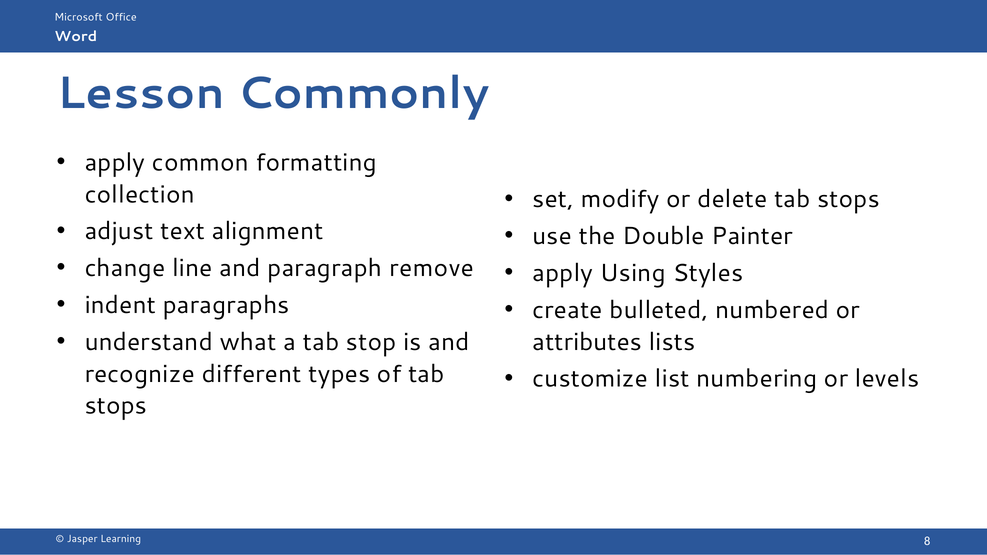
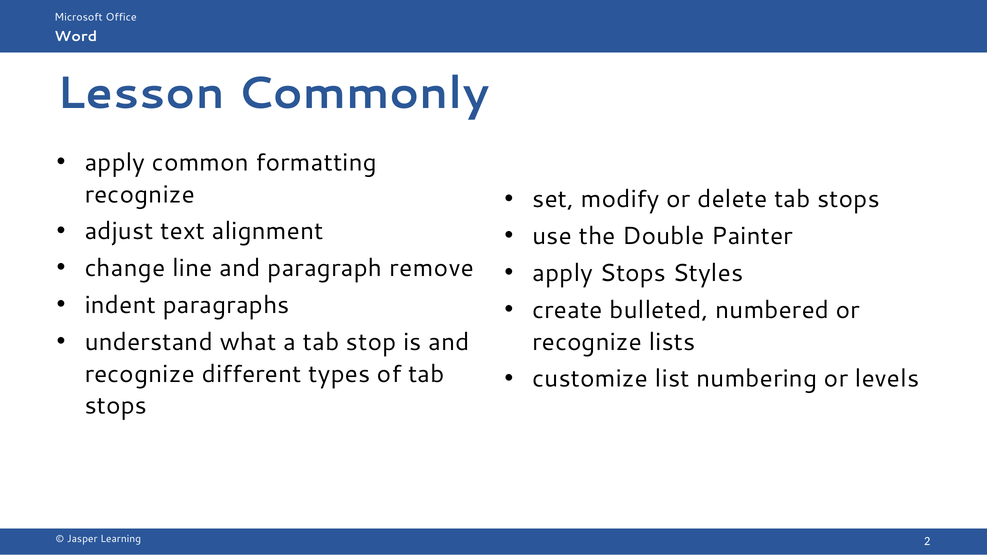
collection at (140, 194): collection -> recognize
apply Using: Using -> Stops
attributes at (587, 342): attributes -> recognize
8: 8 -> 2
